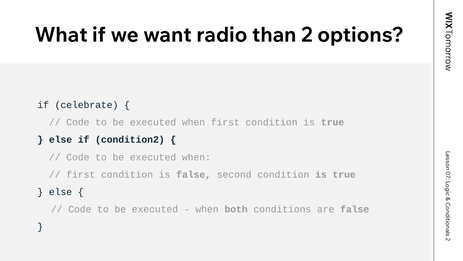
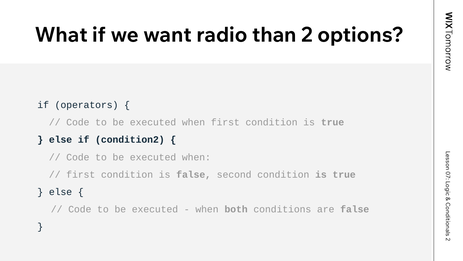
celebrate: celebrate -> operators
